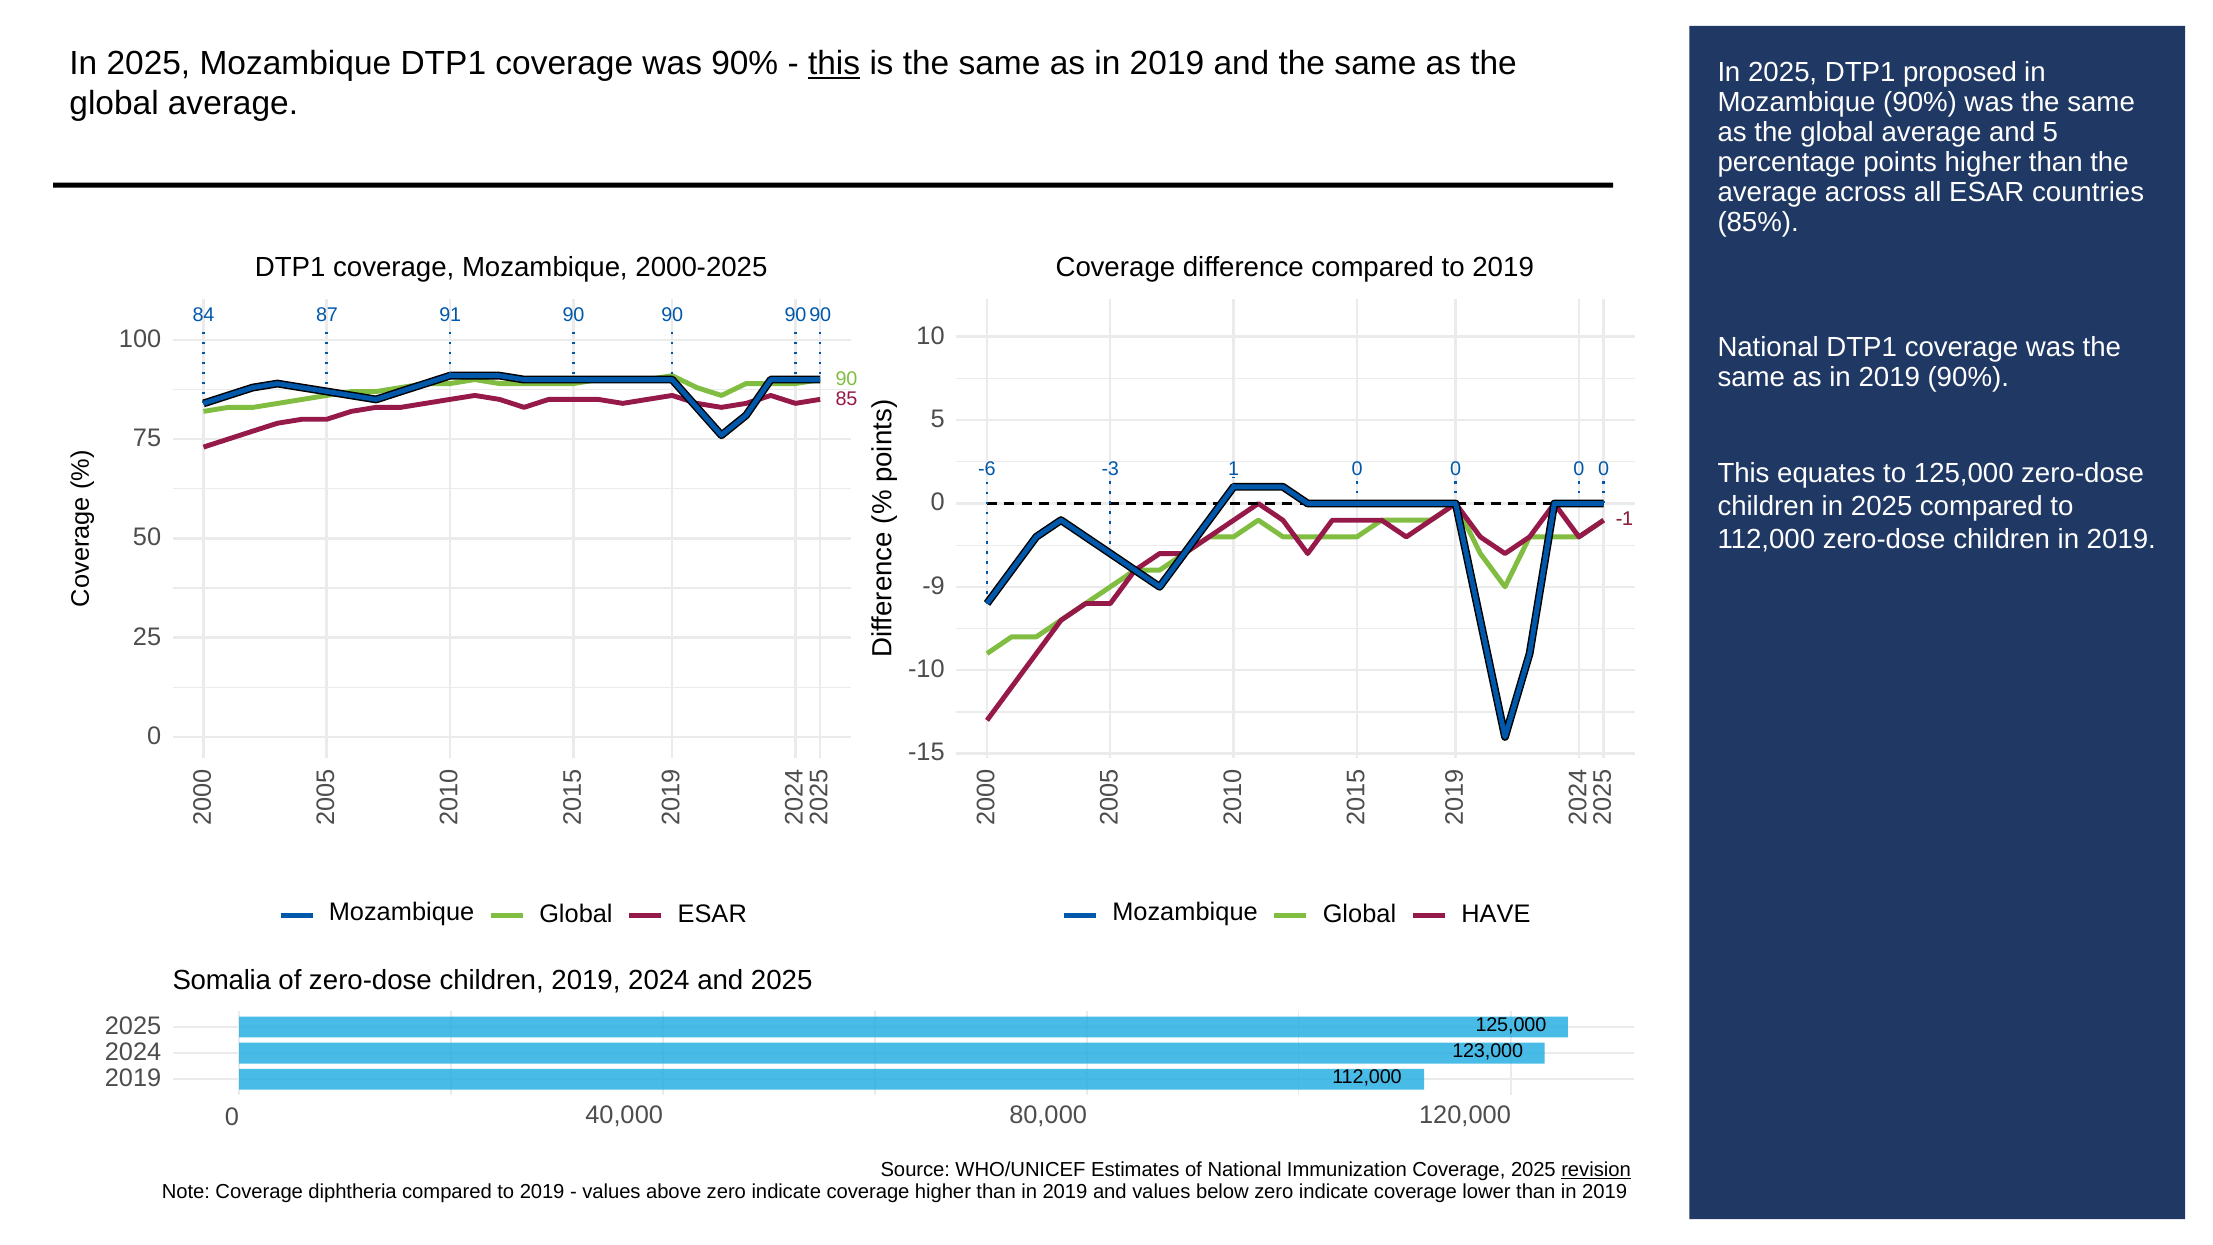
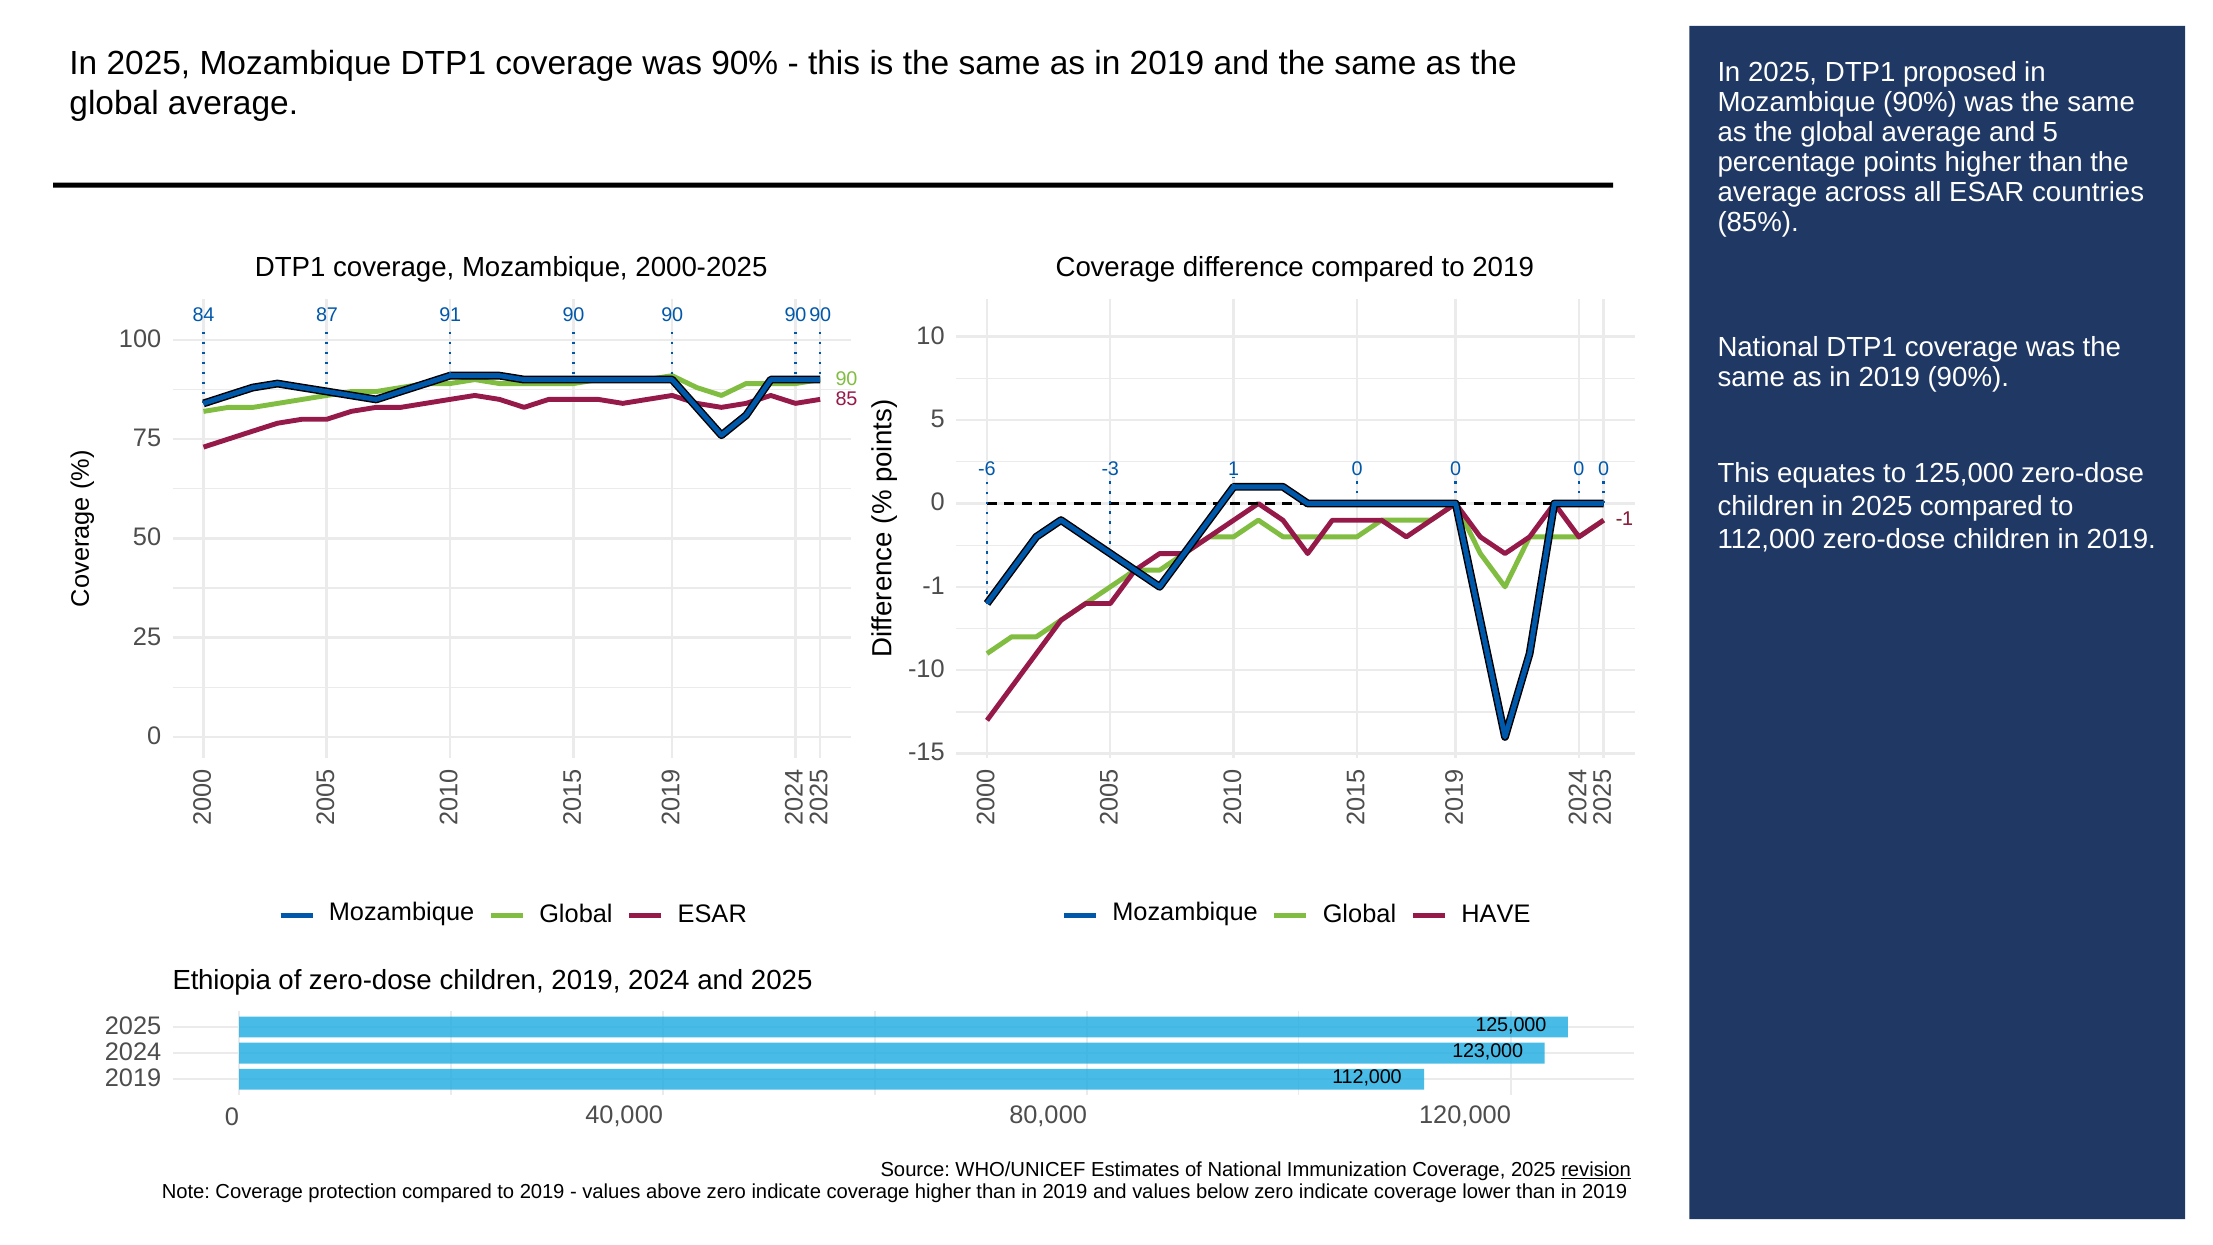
this at (834, 64) underline: present -> none
-9 at (933, 586): -9 -> -1
Somalia: Somalia -> Ethiopia
diphtheria: diphtheria -> protection
